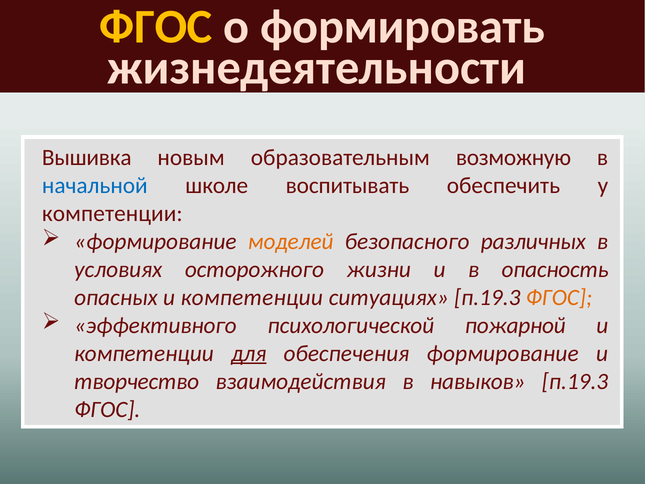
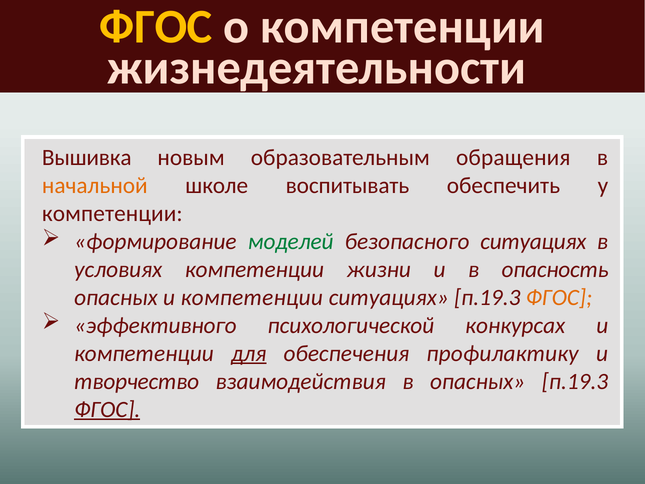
о формировать: формировать -> компетенции
возможную: возможную -> обращения
начальной colour: blue -> orange
моделей colour: orange -> green
безопасного различных: различных -> ситуациях
условиях осторожного: осторожного -> компетенции
пожарной: пожарной -> конкурсах
обеспечения формирование: формирование -> профилактику
в навыков: навыков -> опасных
ФГОС at (107, 409) underline: none -> present
